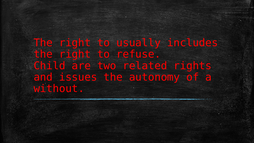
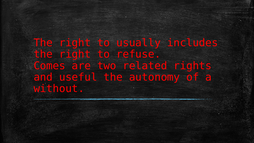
Child: Child -> Comes
issues: issues -> useful
